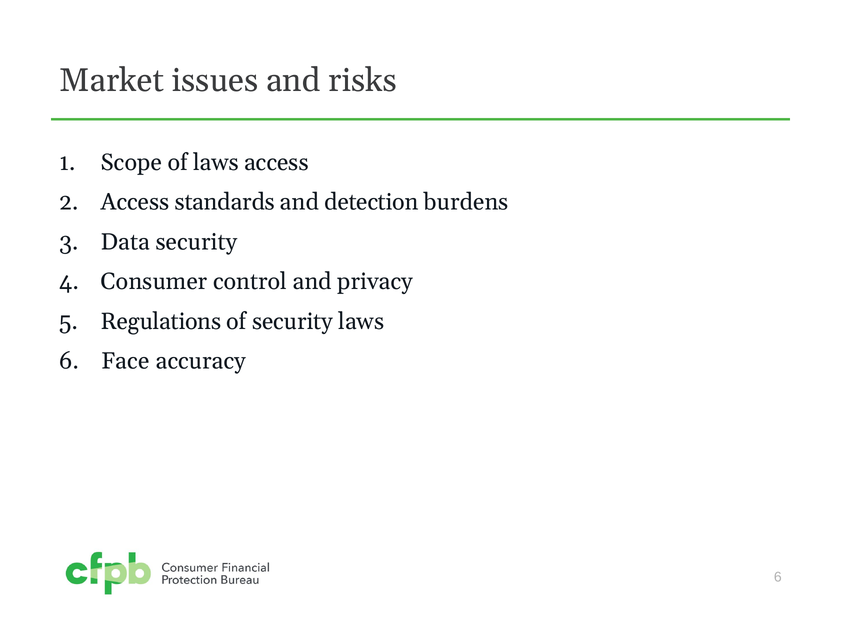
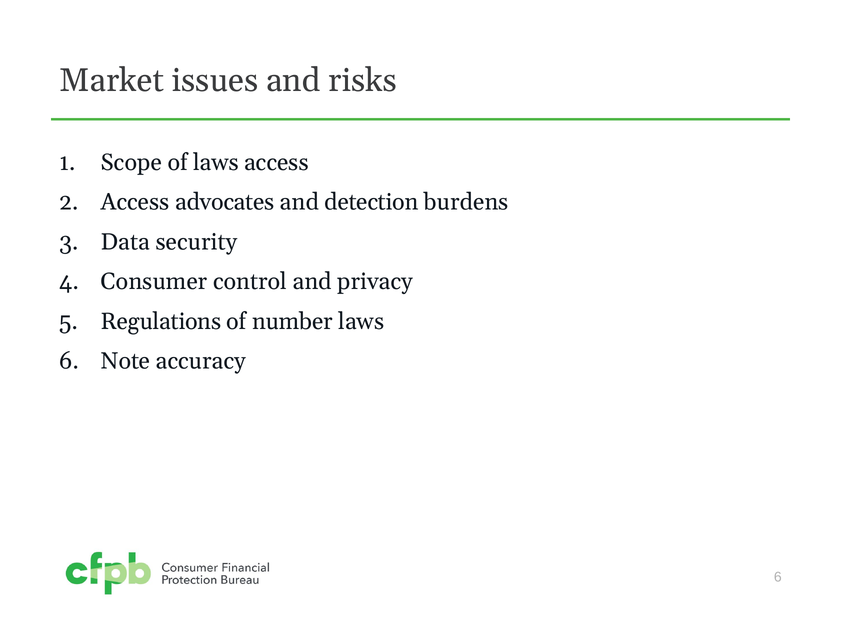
standards: standards -> advocates
of security: security -> number
Face: Face -> Note
